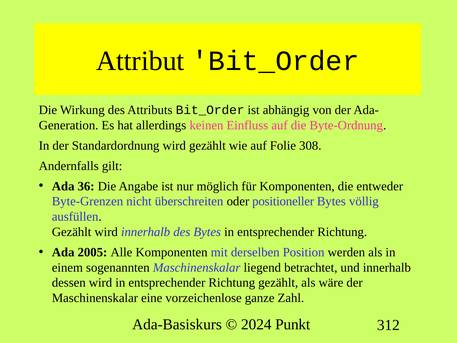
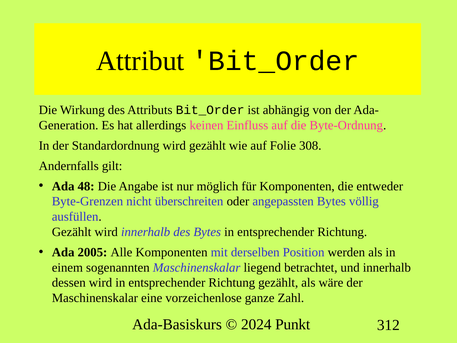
36: 36 -> 48
positioneller: positioneller -> angepassten
